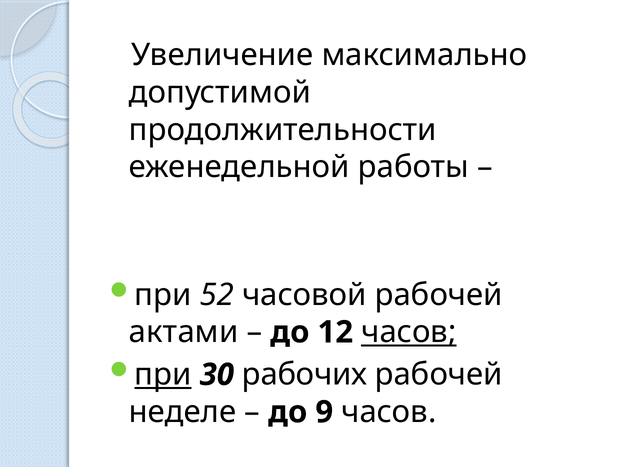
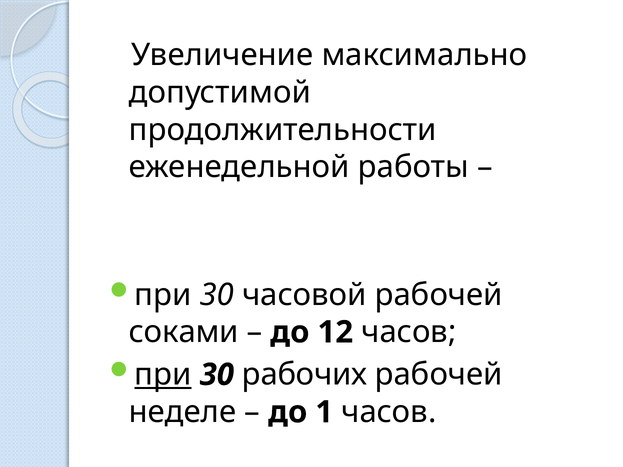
52 at (217, 295): 52 -> 30
актами: актами -> соками
часов at (409, 332) underline: present -> none
9: 9 -> 1
